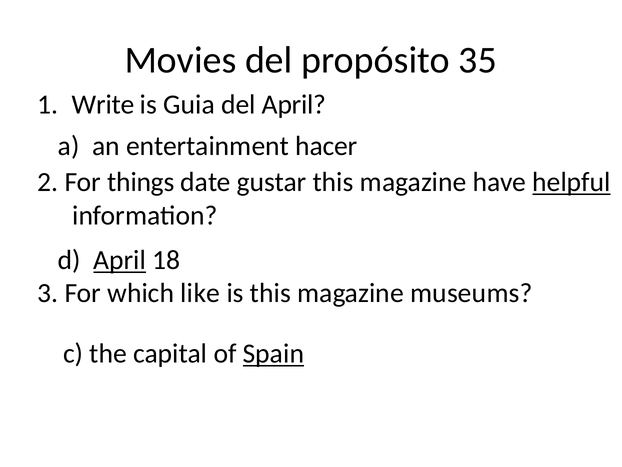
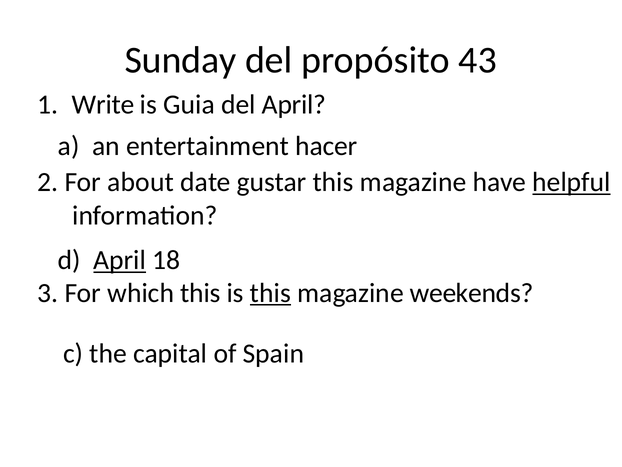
Movies: Movies -> Sunday
35: 35 -> 43
things: things -> about
which like: like -> this
this at (270, 293) underline: none -> present
museums: museums -> weekends
Spain underline: present -> none
